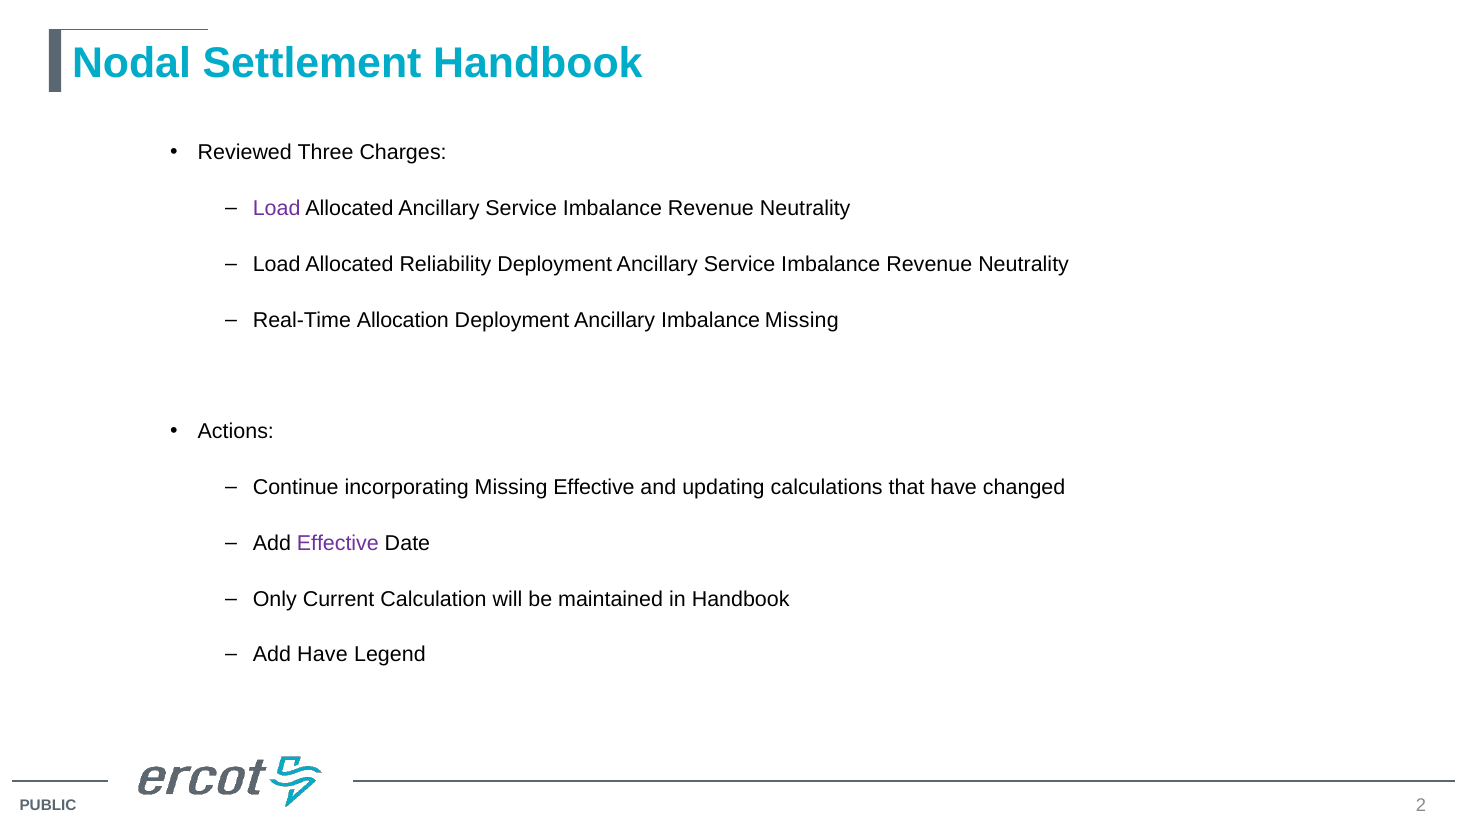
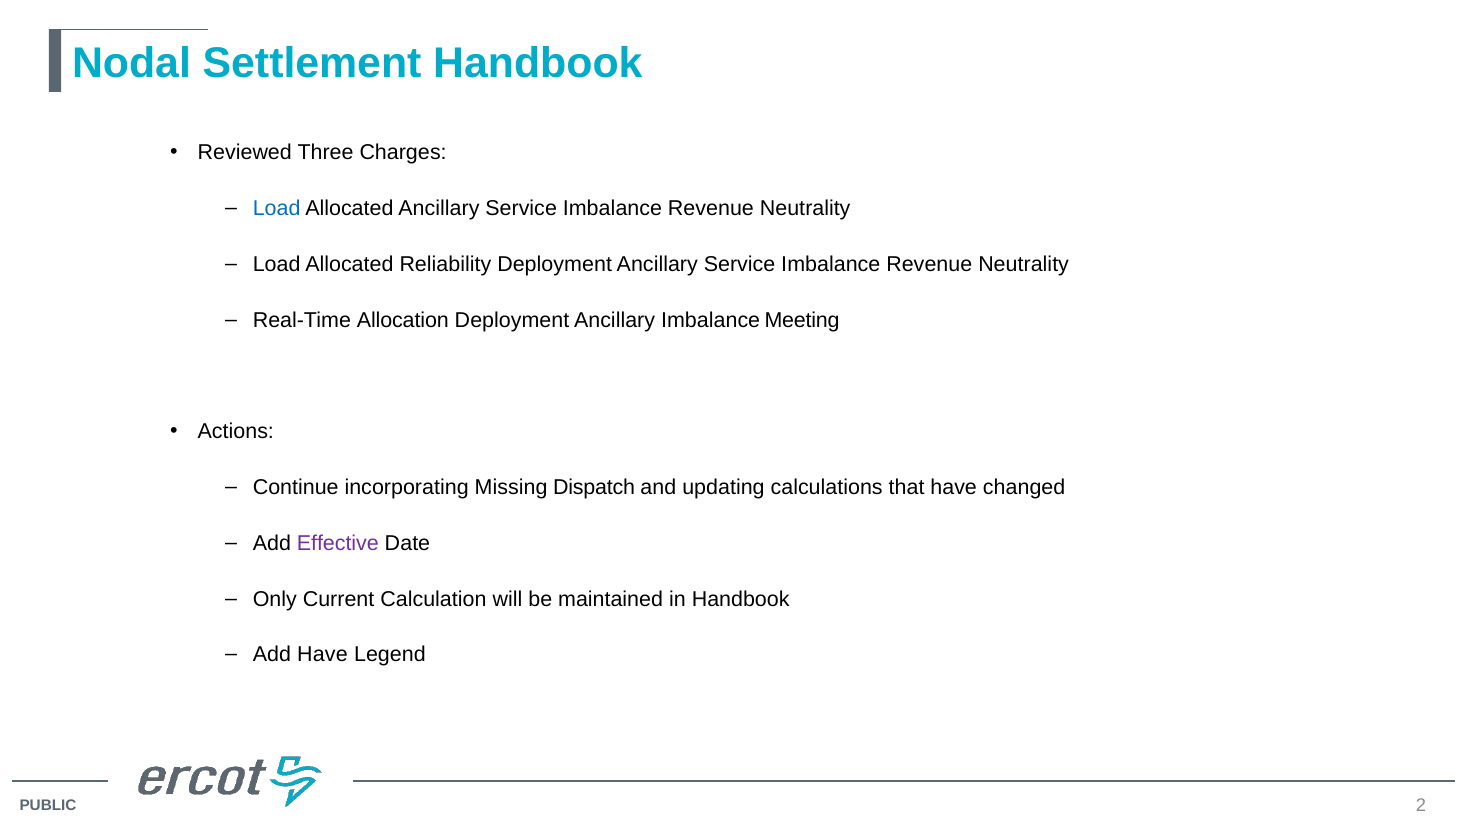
Load at (277, 209) colour: purple -> blue
Imbalance Missing: Missing -> Meeting
Missing Effective: Effective -> Dispatch
